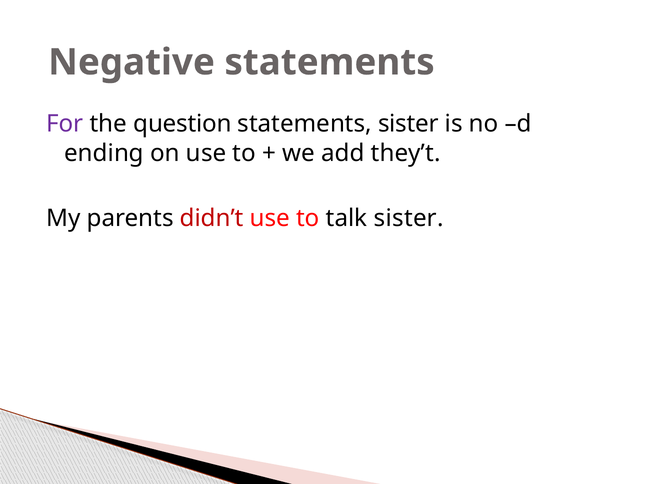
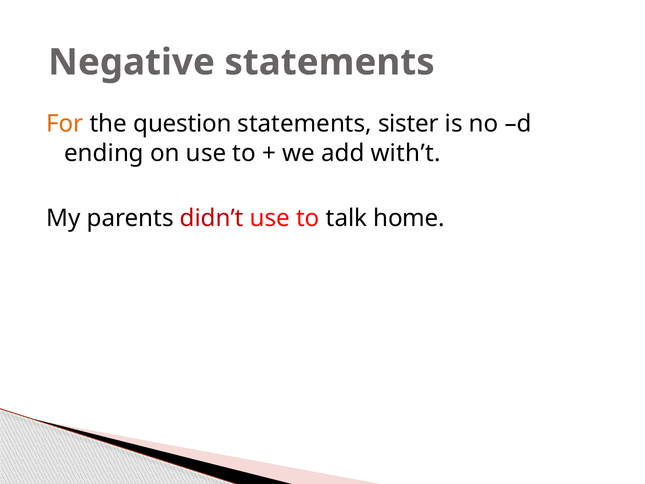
For colour: purple -> orange
they’t: they’t -> with’t
talk sister: sister -> home
